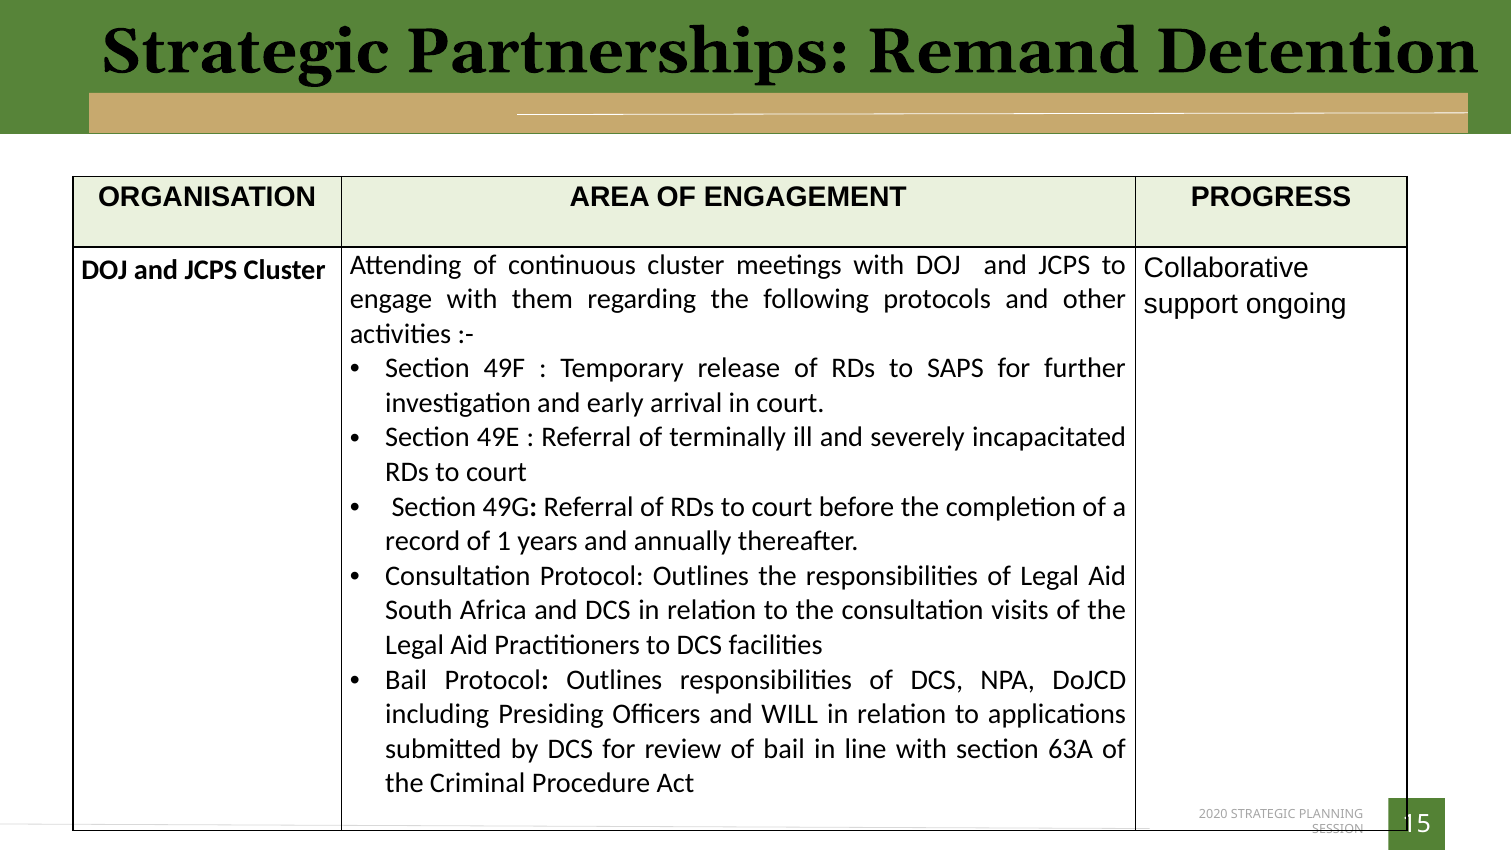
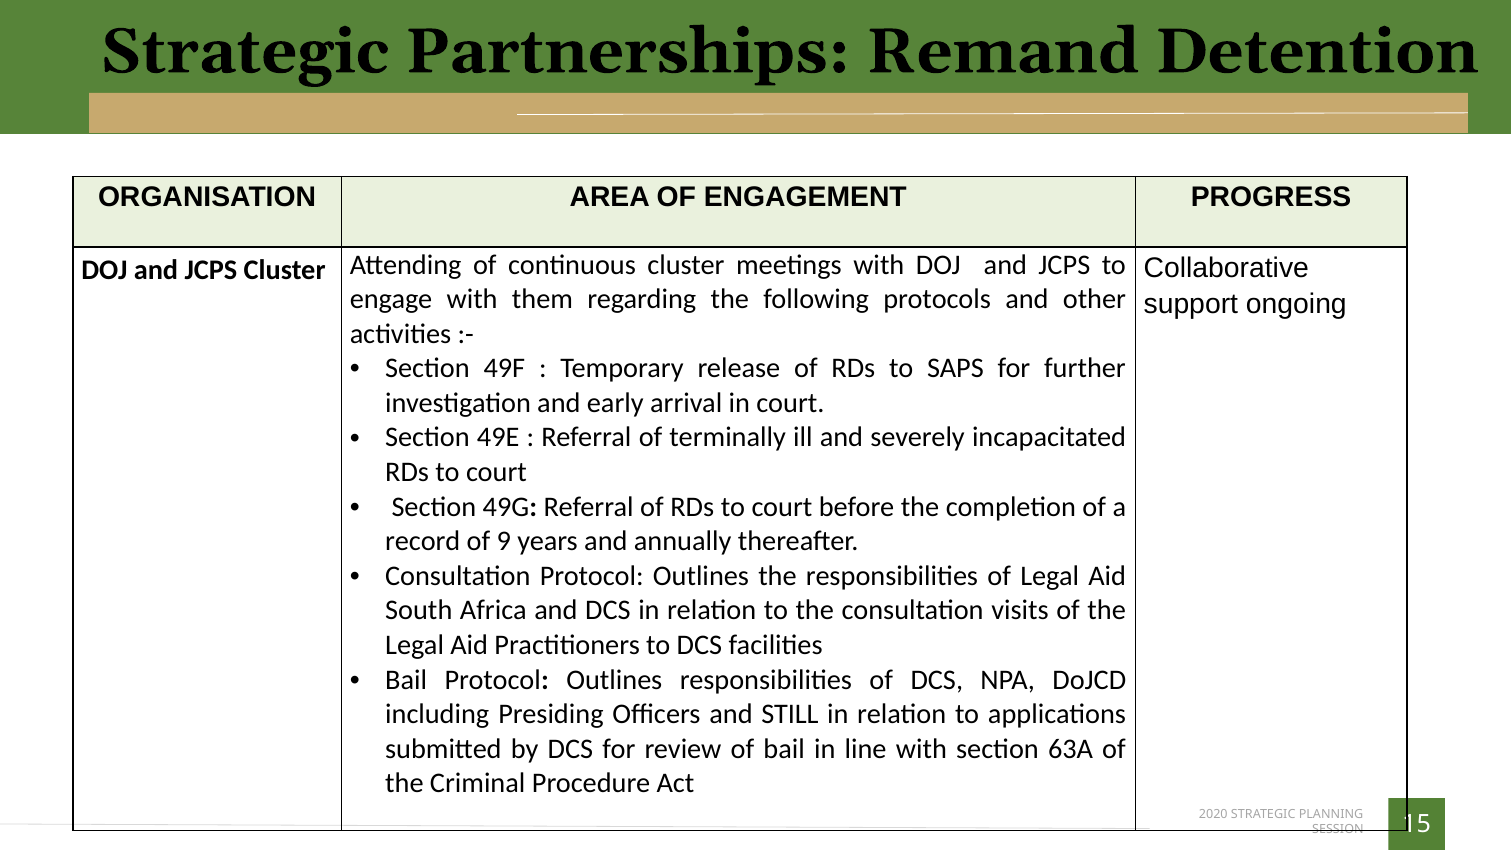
1: 1 -> 9
WILL: WILL -> STILL
